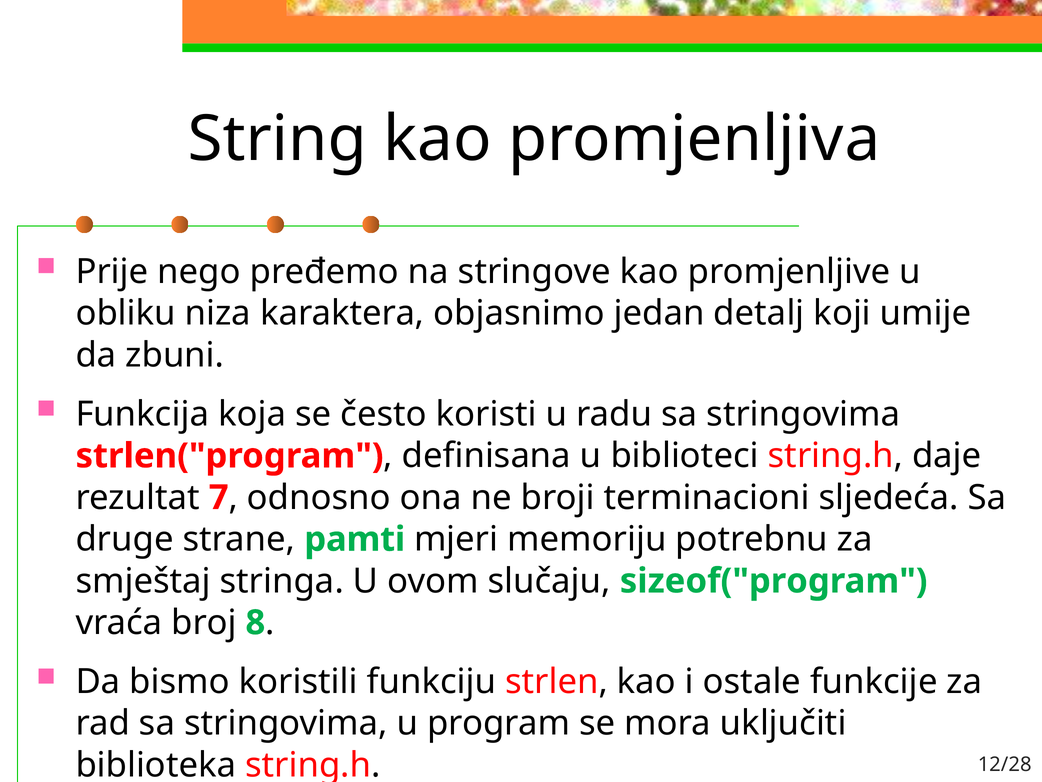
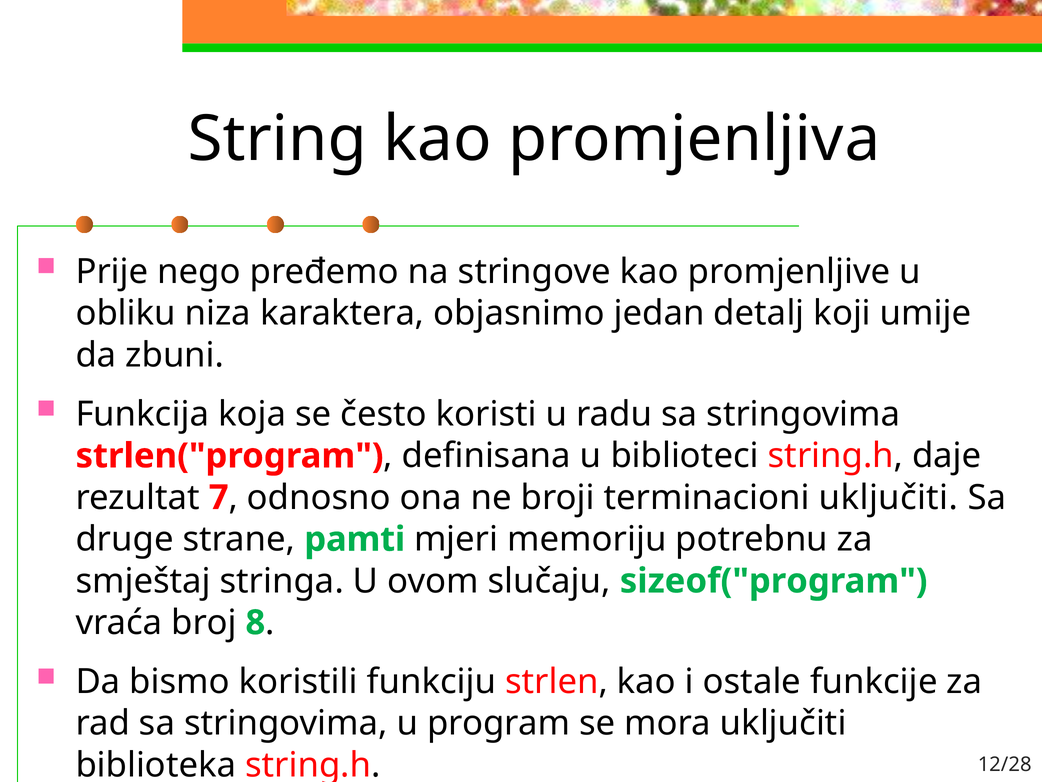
terminacioni sljedeća: sljedeća -> uključiti
